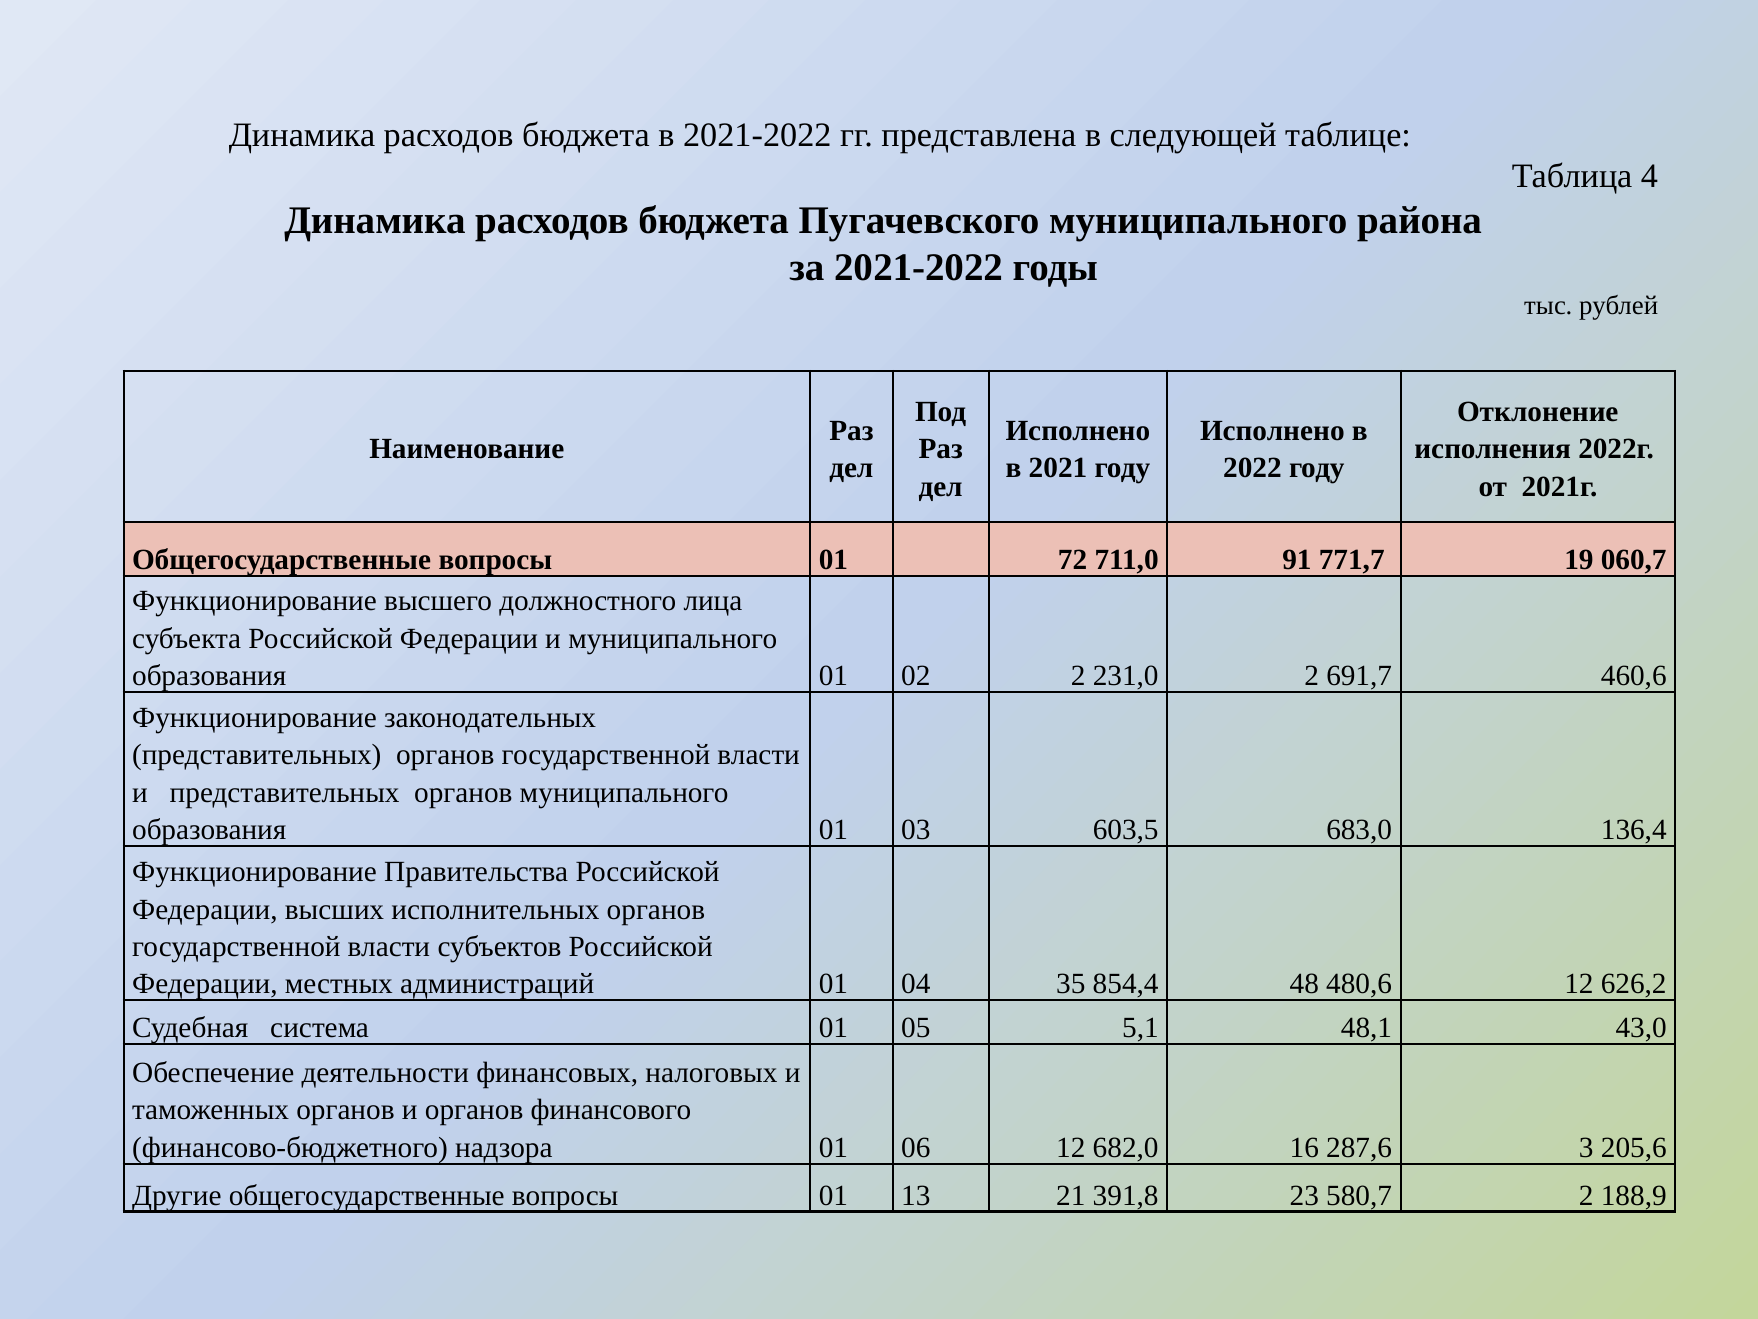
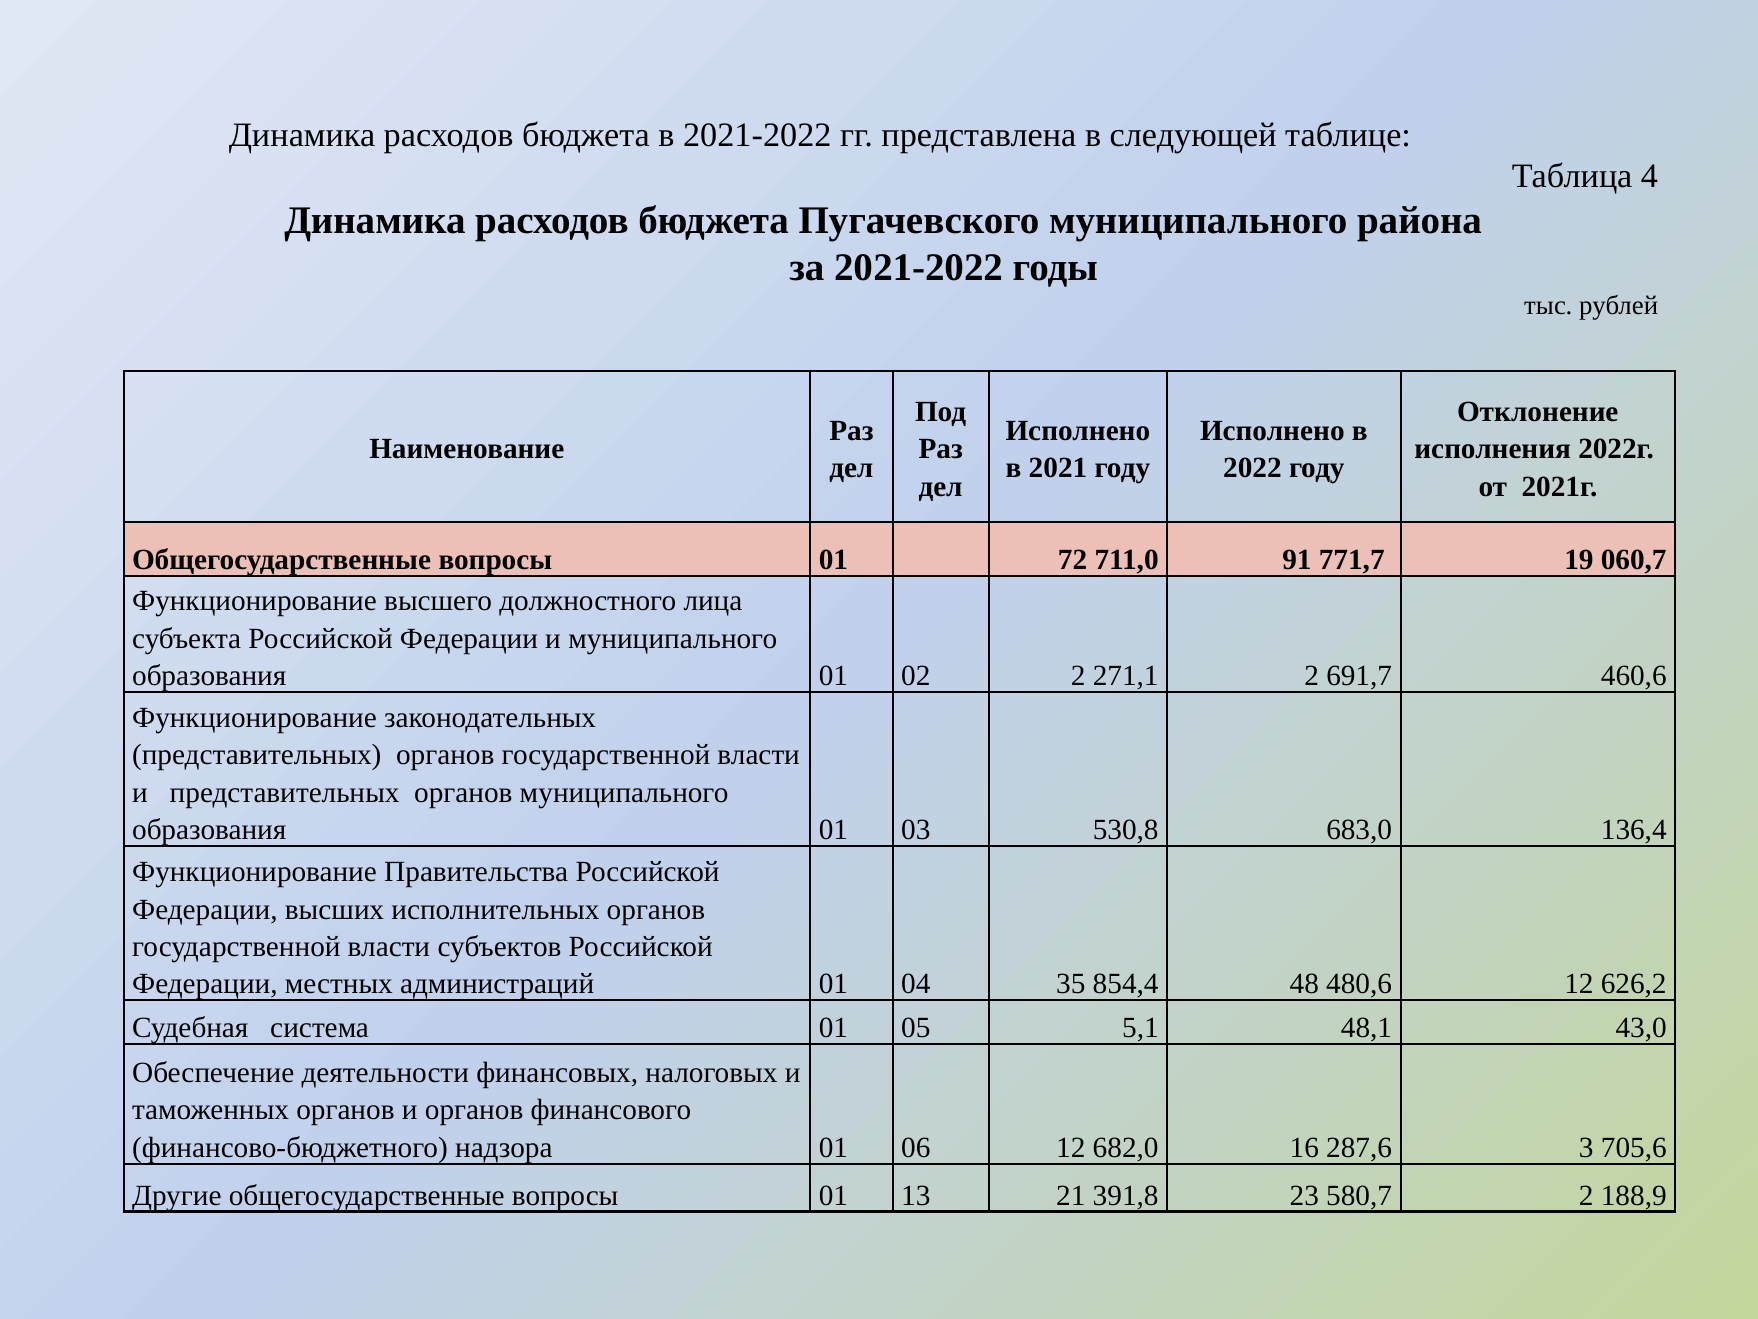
231,0: 231,0 -> 271,1
603,5: 603,5 -> 530,8
205,6: 205,6 -> 705,6
